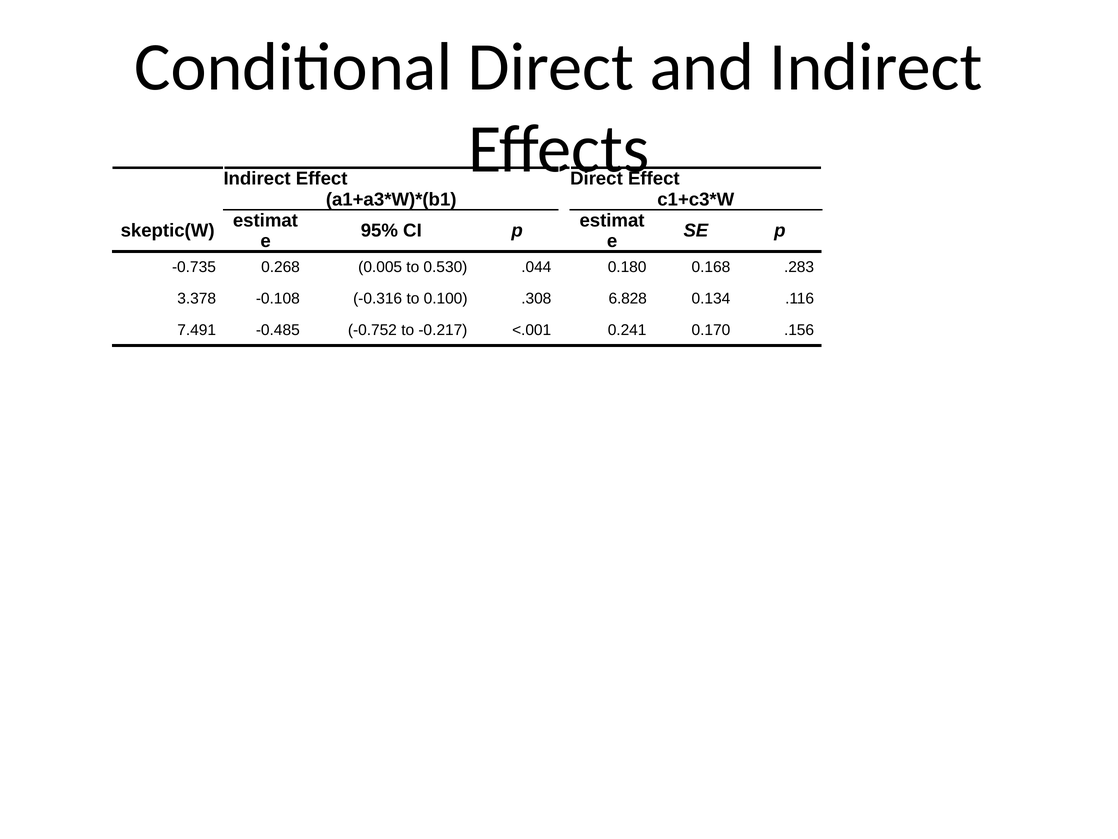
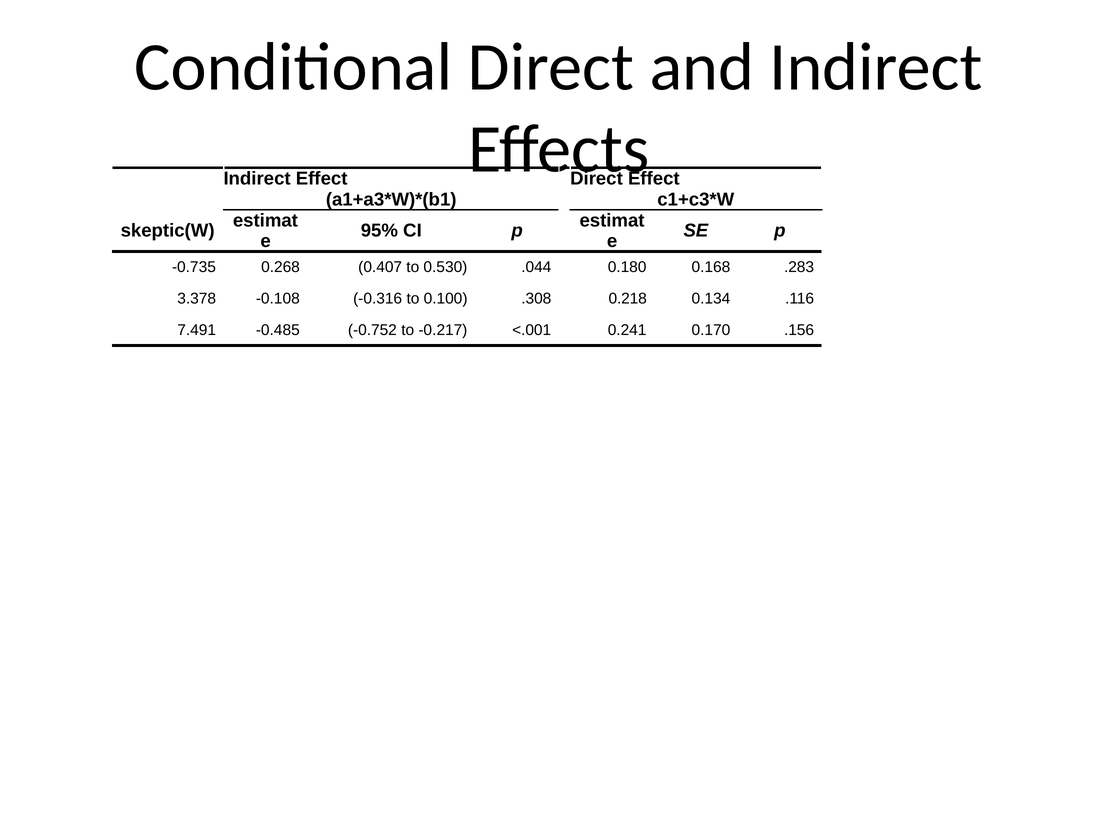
0.005: 0.005 -> 0.407
6.828: 6.828 -> 0.218
